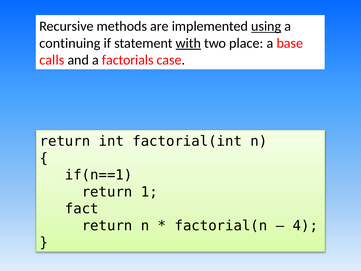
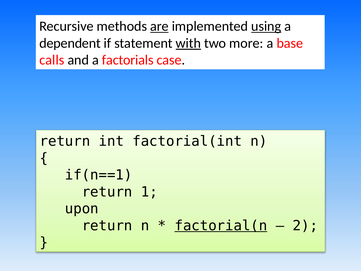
are underline: none -> present
continuing: continuing -> dependent
place: place -> more
fact: fact -> upon
factorial(n underline: none -> present
4: 4 -> 2
